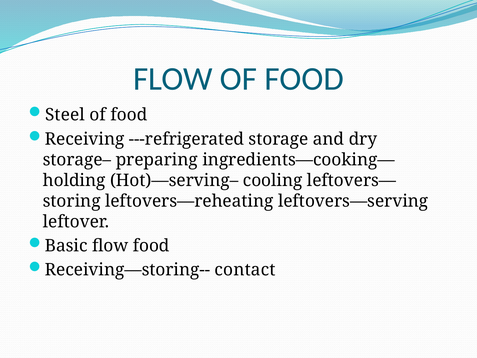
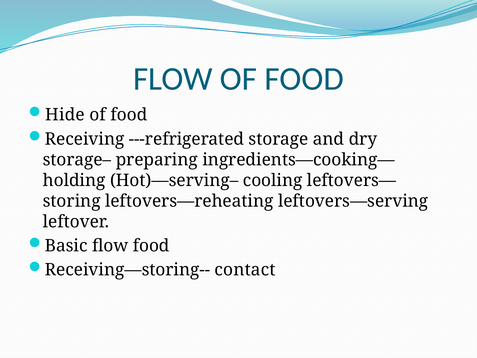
Steel: Steel -> Hide
